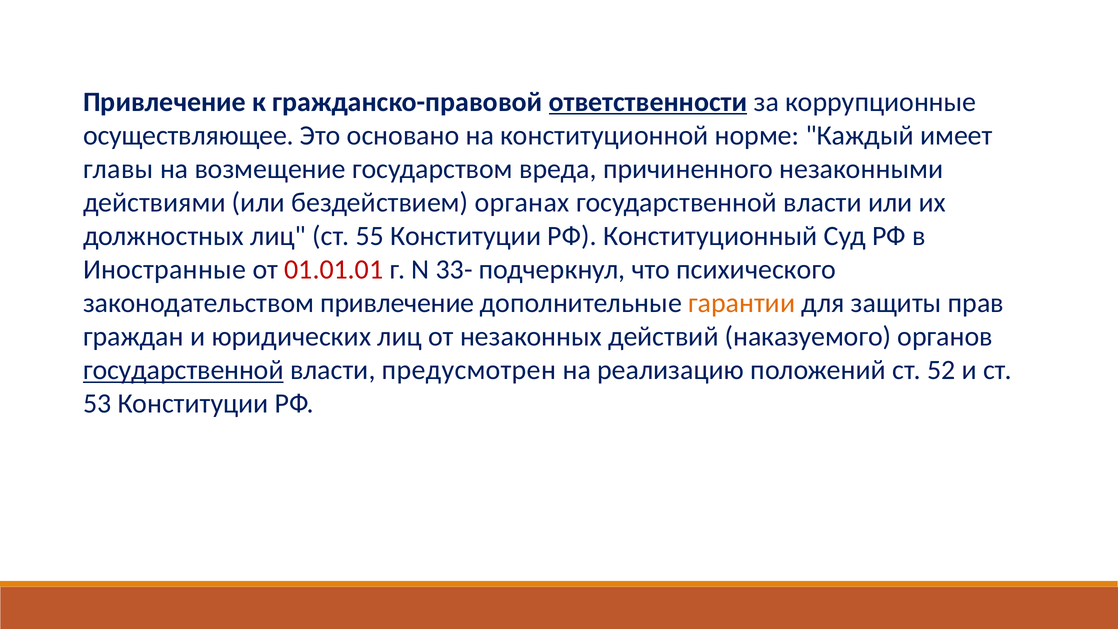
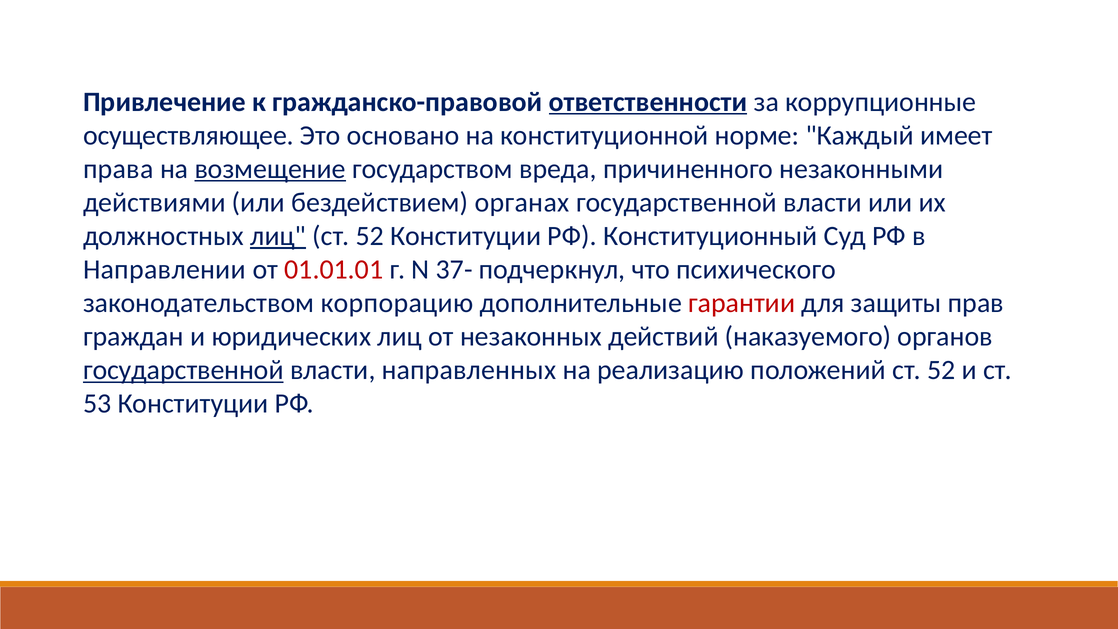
главы: главы -> права
возмещение underline: none -> present
лиц at (278, 236) underline: none -> present
55 at (370, 236): 55 -> 52
Иностранные: Иностранные -> Направлении
33-: 33- -> 37-
законодательством привлечение: привлечение -> корпорацию
гарантии colour: orange -> red
предусмотрен: предусмотрен -> направленных
